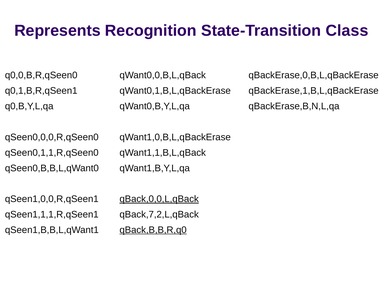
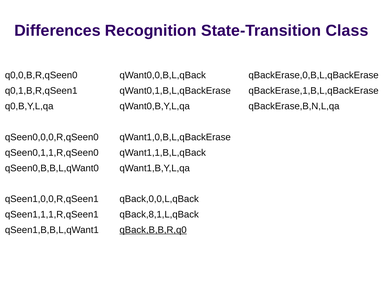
Represents: Represents -> Differences
qBack,0,0,L,qBack underline: present -> none
qBack,7,2,L,qBack: qBack,7,2,L,qBack -> qBack,8,1,L,qBack
